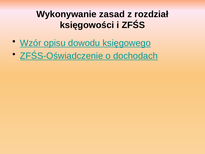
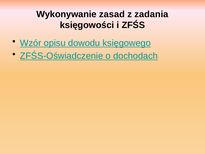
rozdział: rozdział -> zadania
